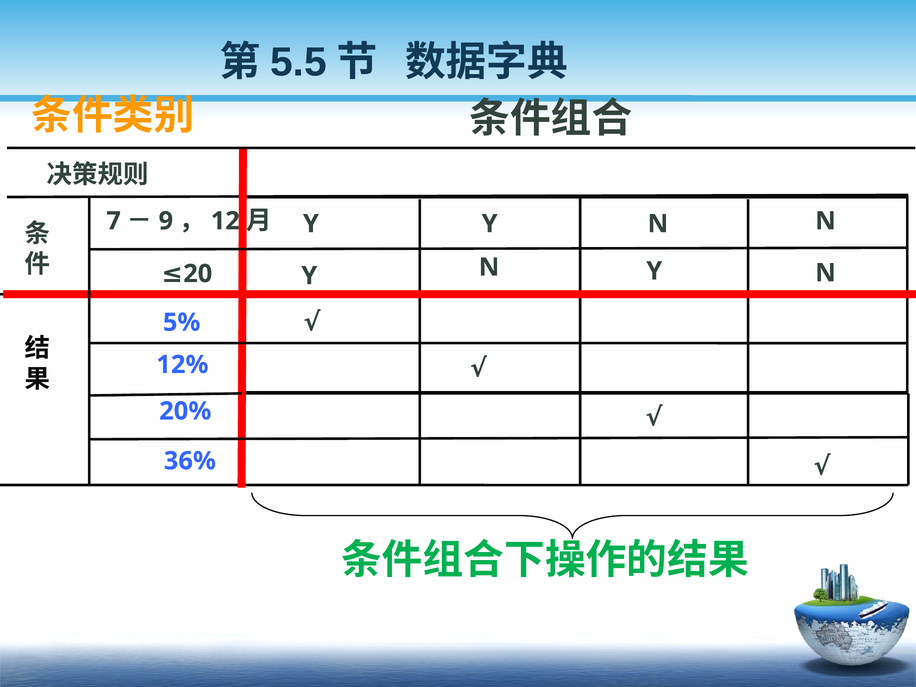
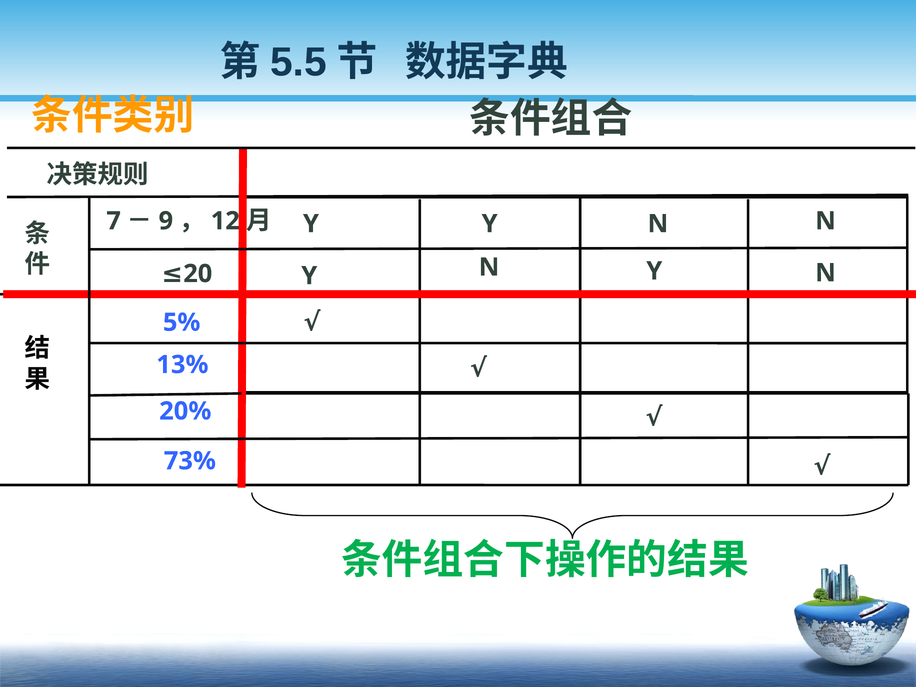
12%: 12% -> 13%
36%: 36% -> 73%
